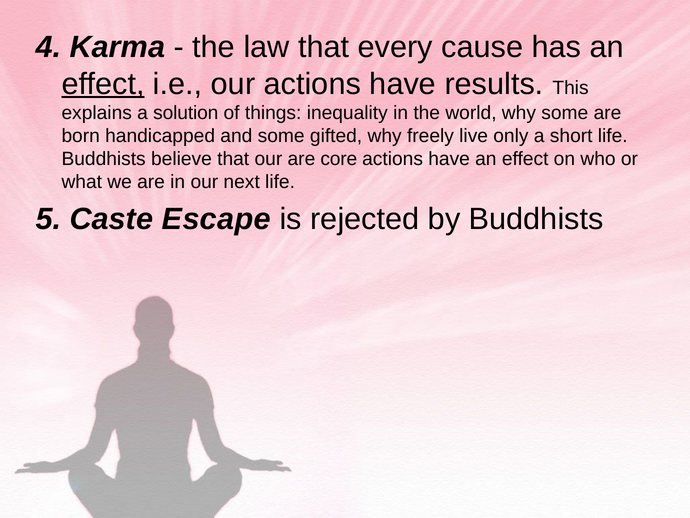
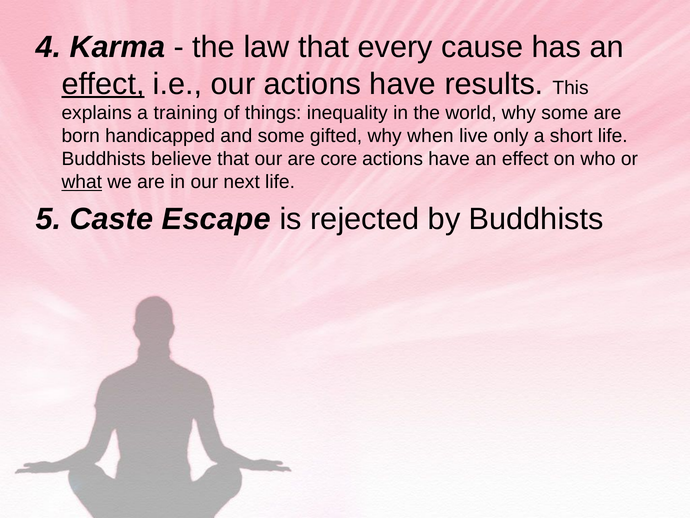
solution: solution -> training
freely: freely -> when
what underline: none -> present
